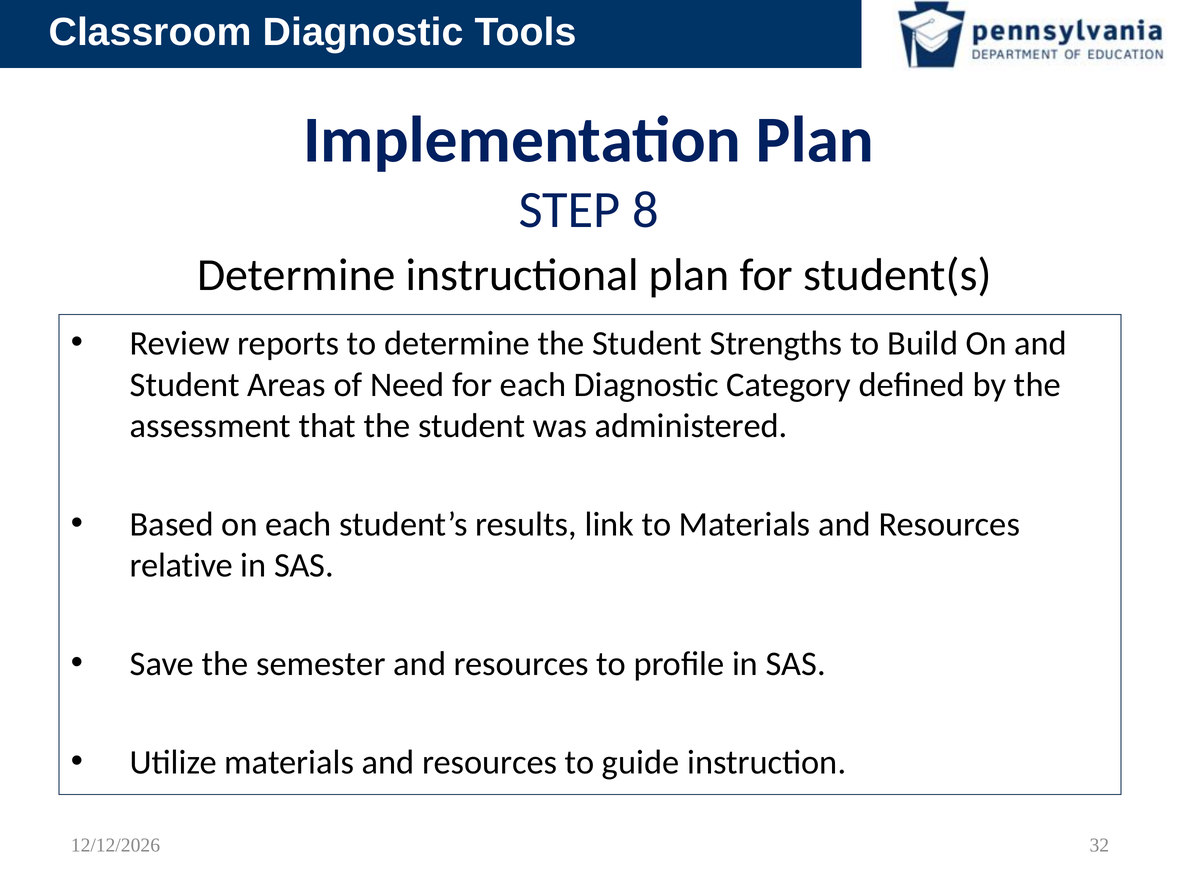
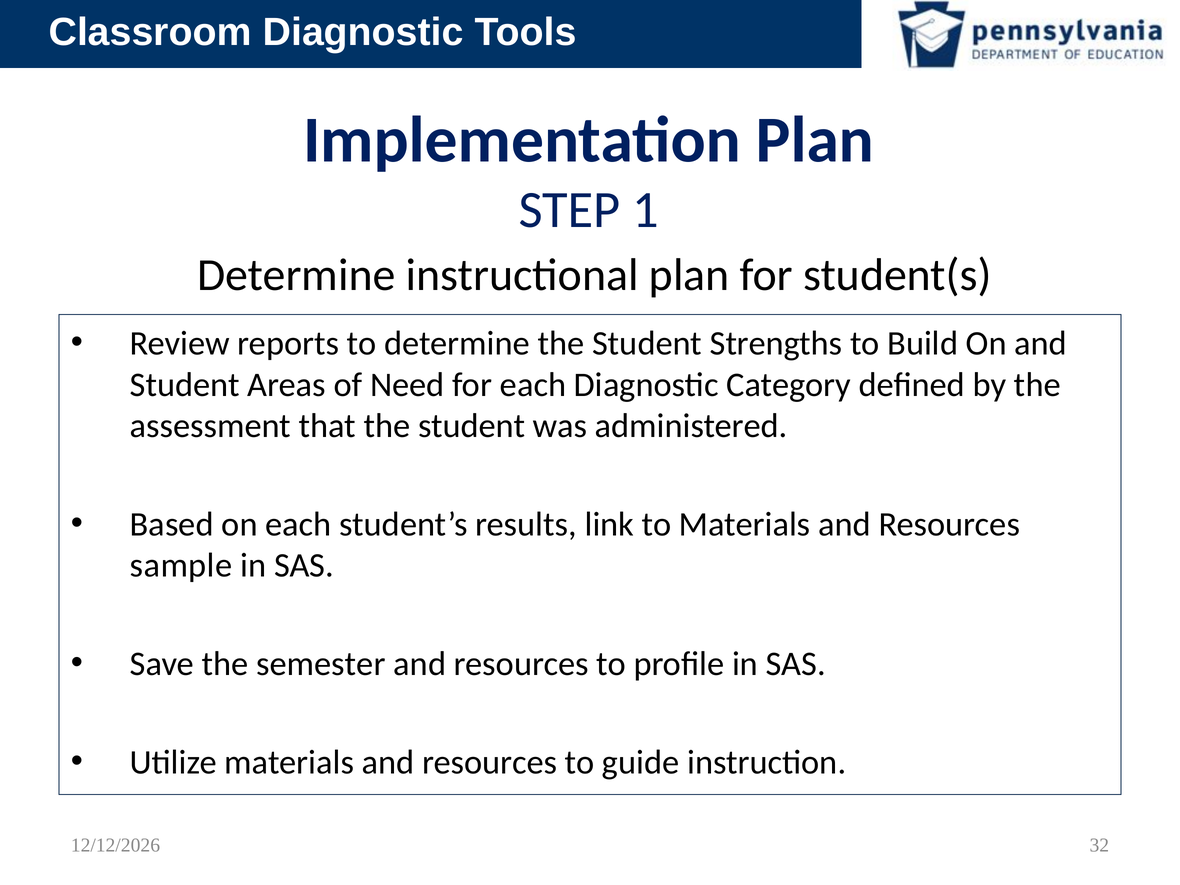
8: 8 -> 1
relative: relative -> sample
